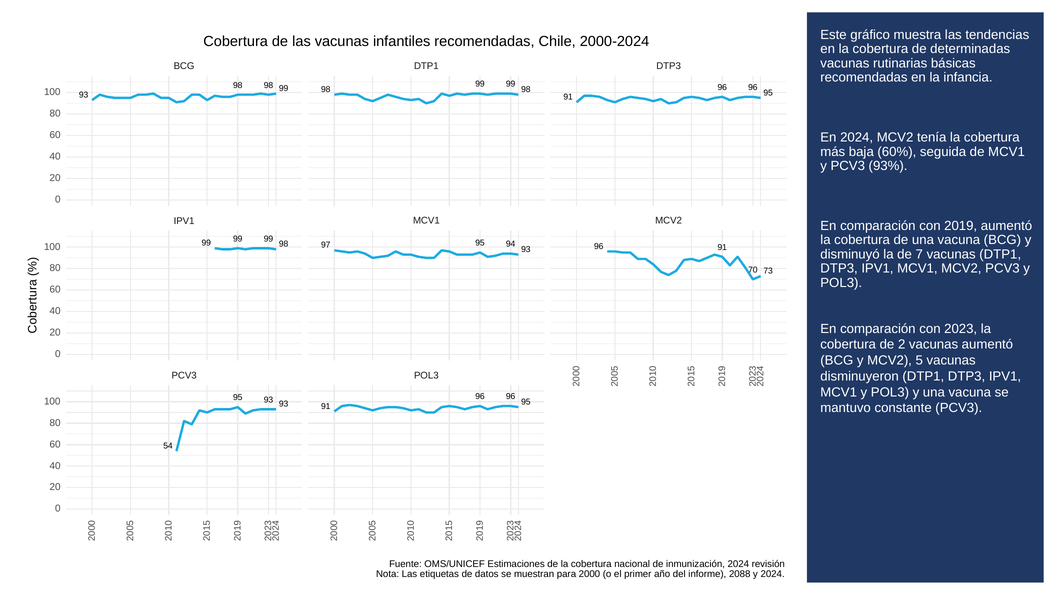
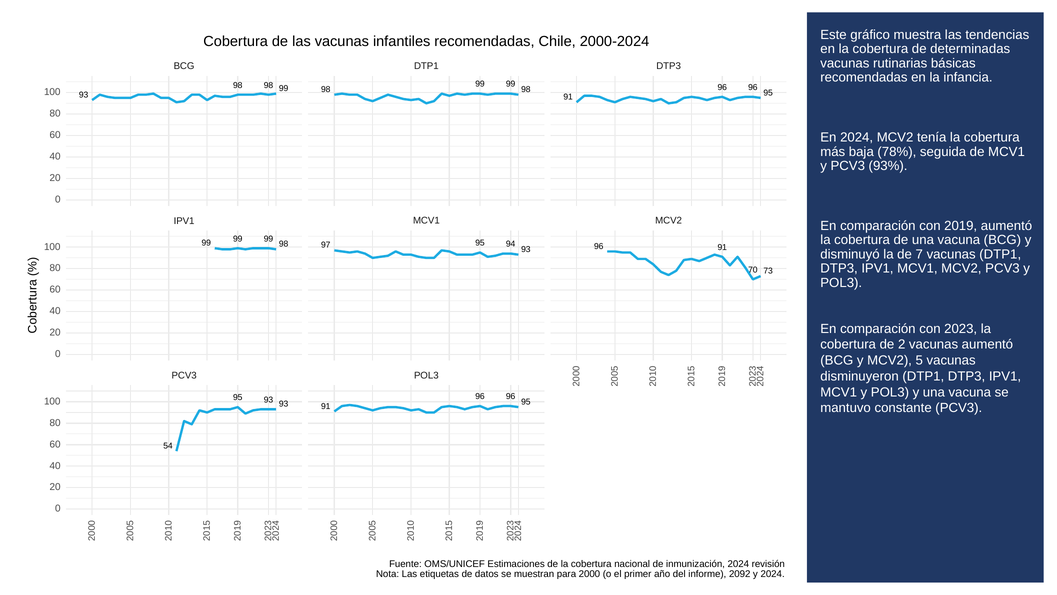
60%: 60% -> 78%
2088: 2088 -> 2092
